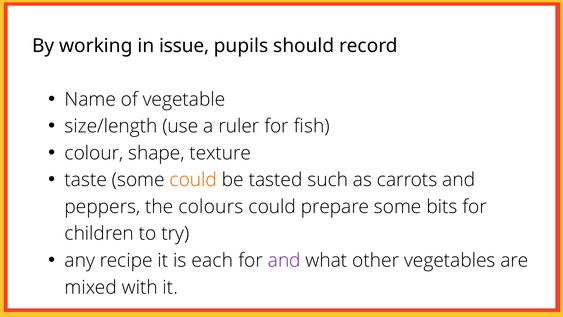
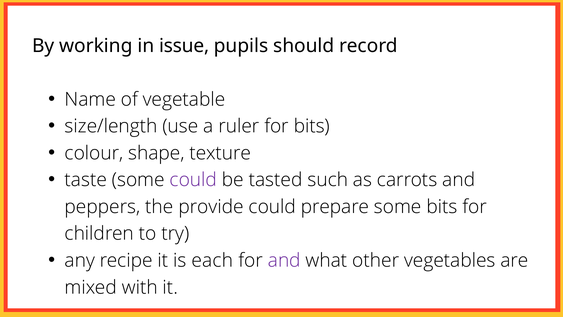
for fish: fish -> bits
could at (193, 180) colour: orange -> purple
colours: colours -> provide
